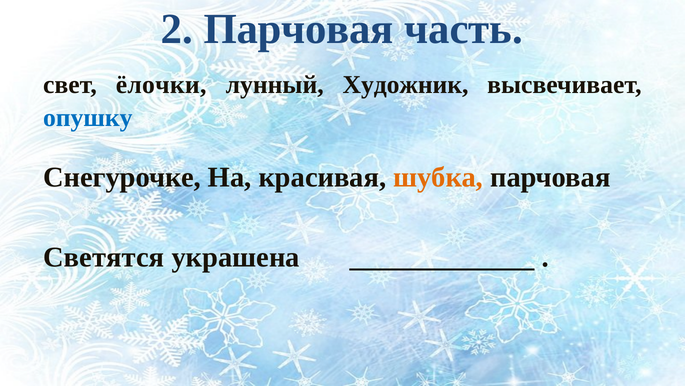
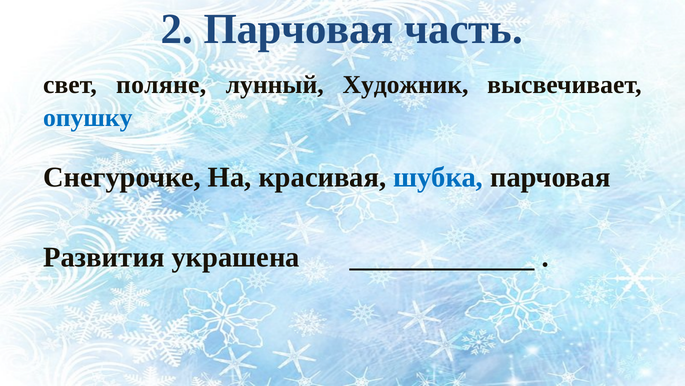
ёлочки: ёлочки -> поляне
шубка colour: orange -> blue
Светятся: Светятся -> Развития
